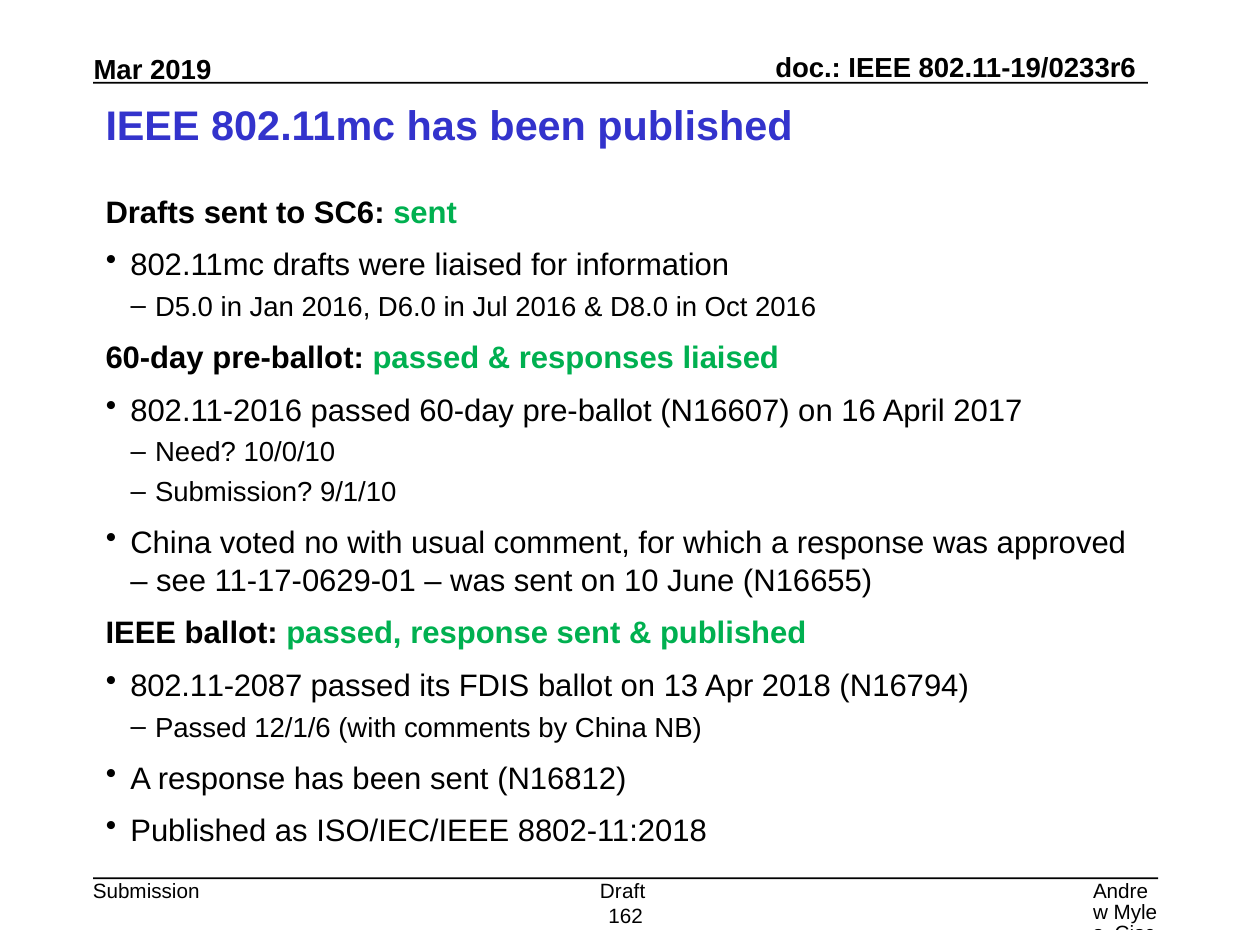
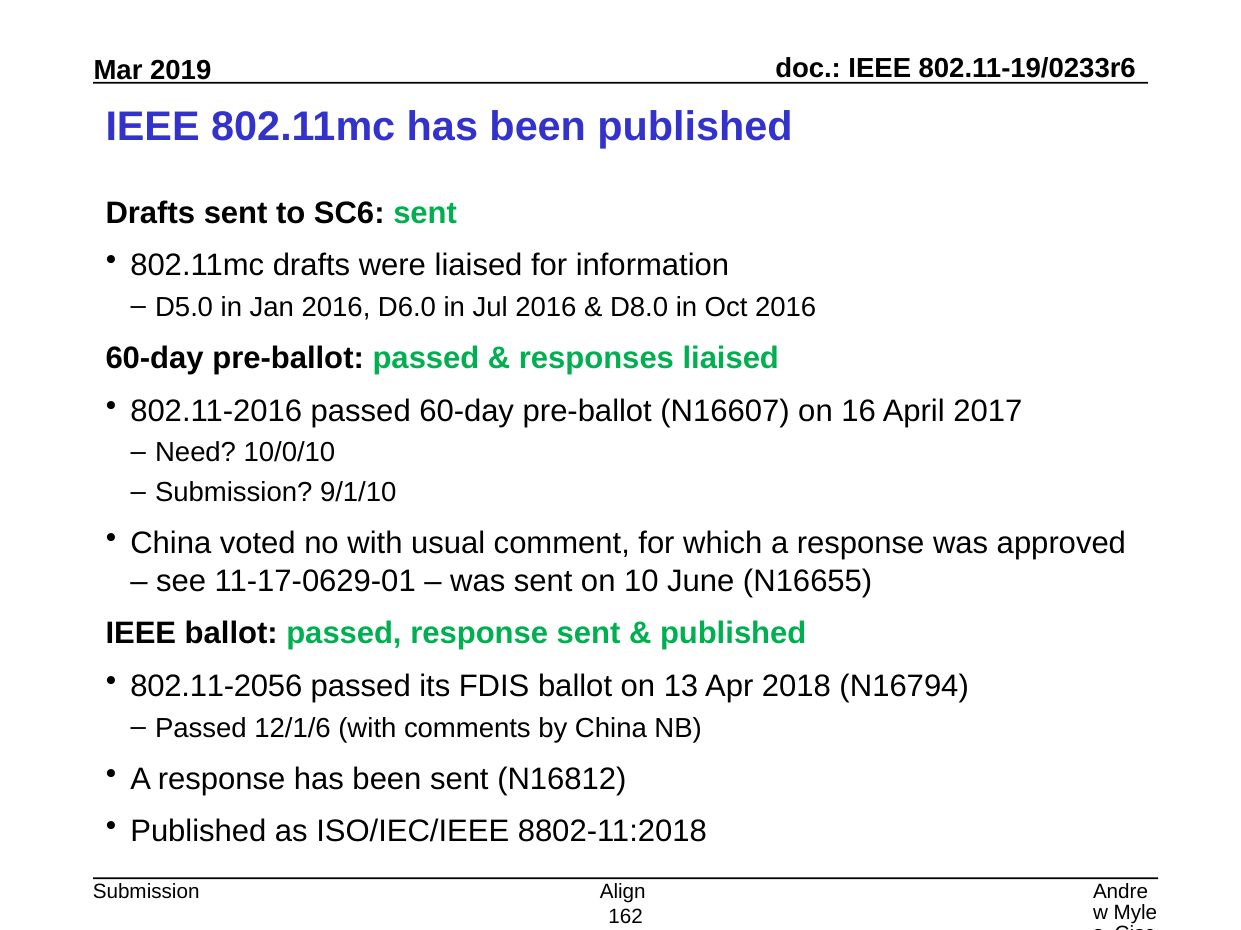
802.11-2087: 802.11-2087 -> 802.11-2056
Draft: Draft -> Align
